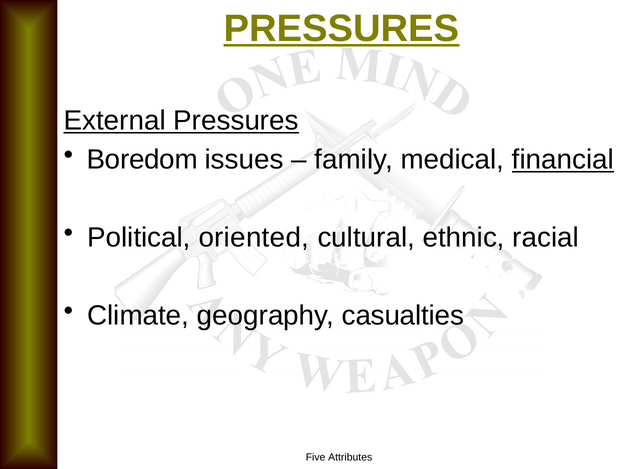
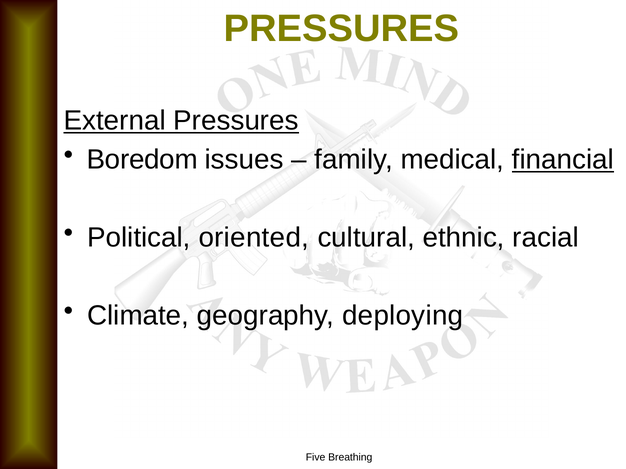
PRESSURES at (342, 29) underline: present -> none
casualties: casualties -> deploying
Attributes: Attributes -> Breathing
